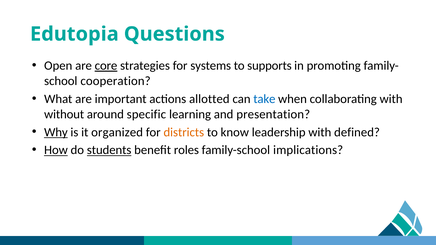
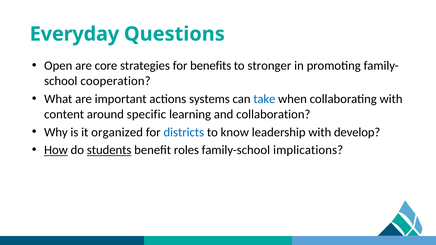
Edutopia: Edutopia -> Everyday
core underline: present -> none
systems: systems -> benefits
supports: supports -> stronger
allotted: allotted -> systems
without: without -> content
presentation: presentation -> collaboration
Why underline: present -> none
districts colour: orange -> blue
defined: defined -> develop
